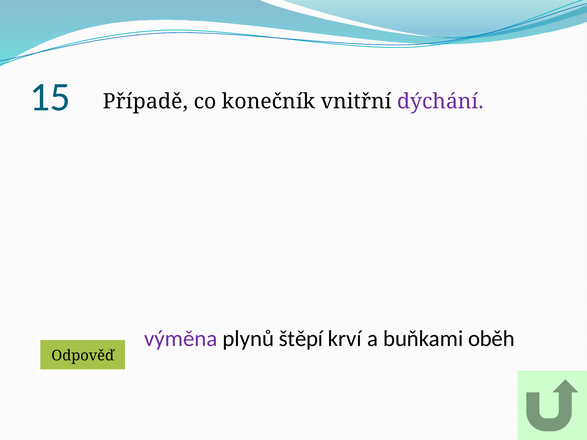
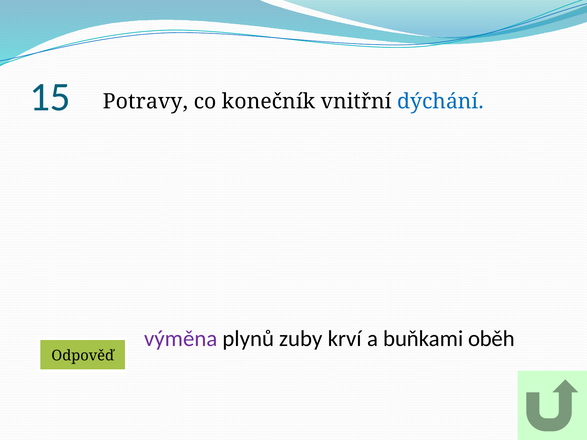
Případě: Případě -> Potravy
dýchání colour: purple -> blue
štěpí: štěpí -> zuby
